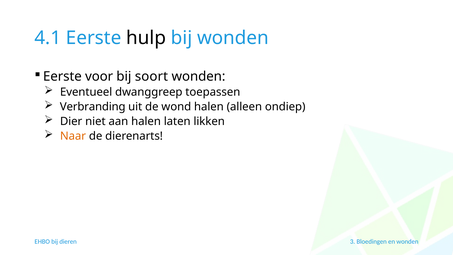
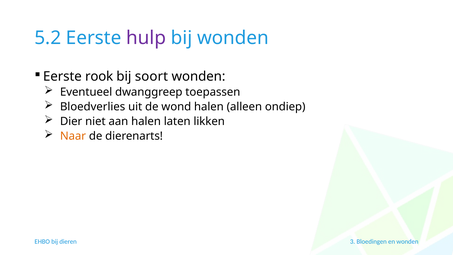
4.1: 4.1 -> 5.2
hulp colour: black -> purple
voor: voor -> rook
Verbranding: Verbranding -> Bloedverlies
